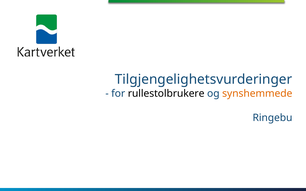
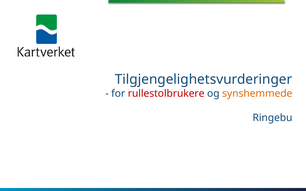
rullestolbrukere colour: black -> red
